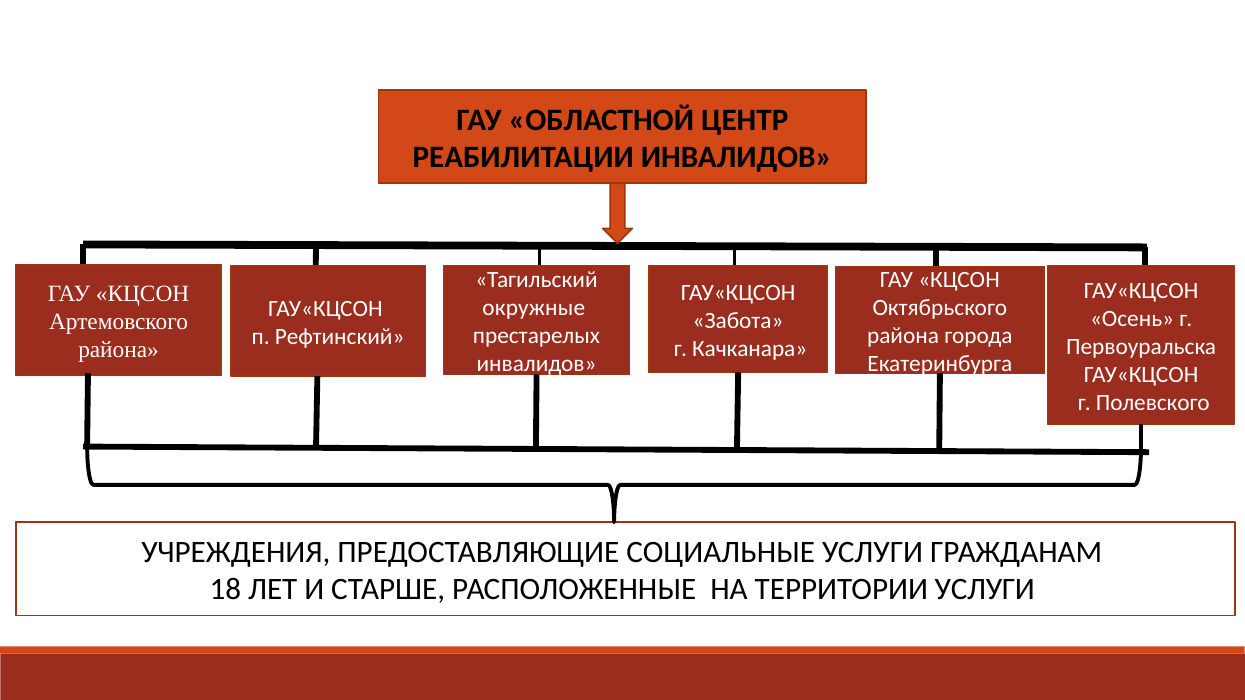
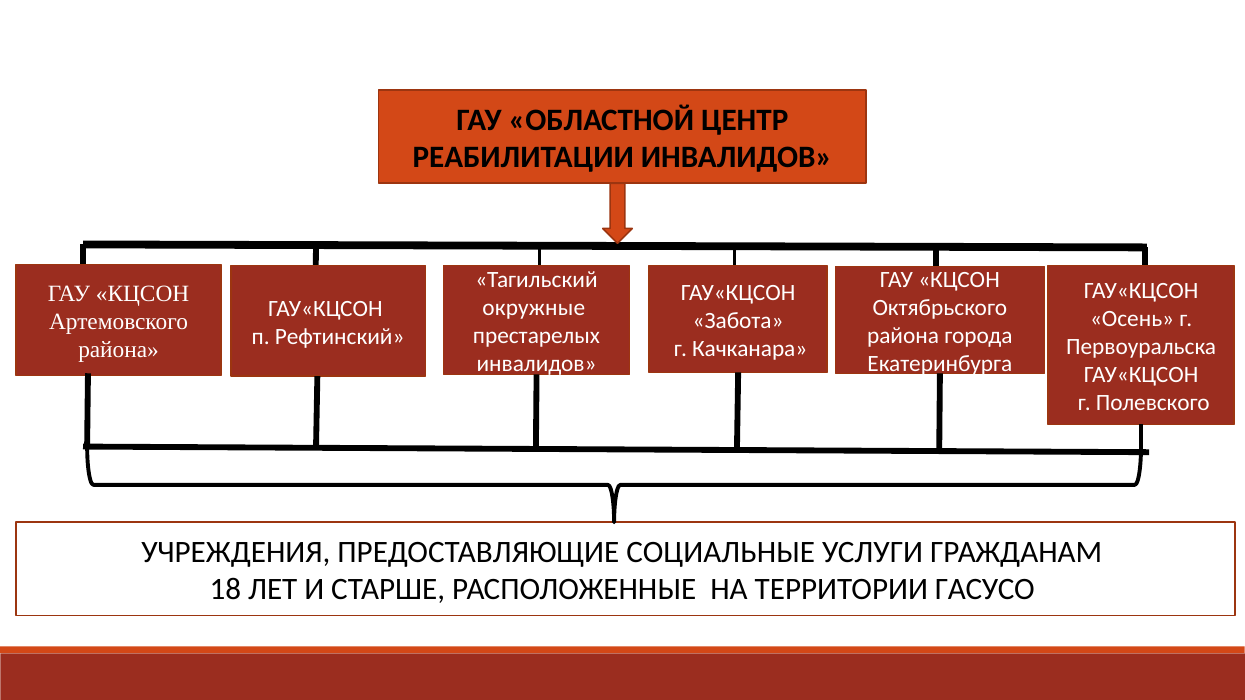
ТЕРРИТОРИИ УСЛУГИ: УСЛУГИ -> ГАСУСО
